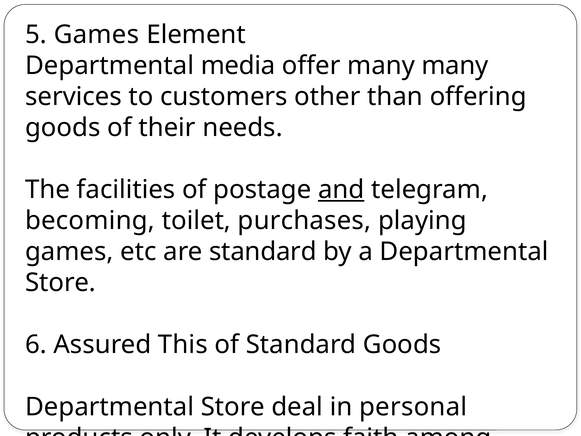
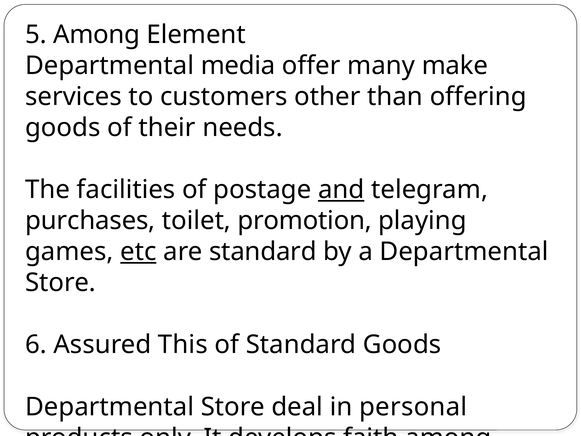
5 Games: Games -> Among
many many: many -> make
becoming: becoming -> purchases
purchases: purchases -> promotion
etc underline: none -> present
